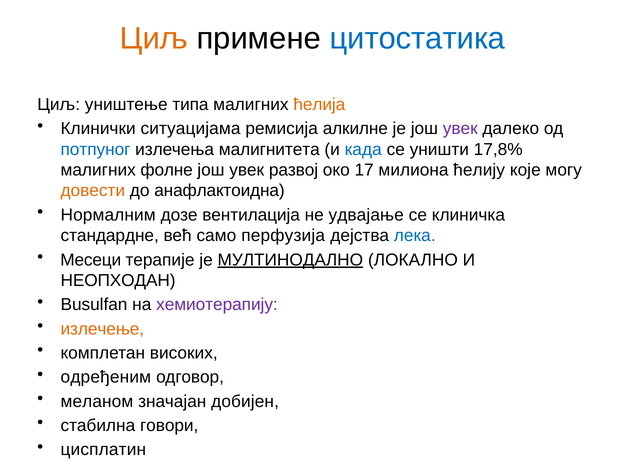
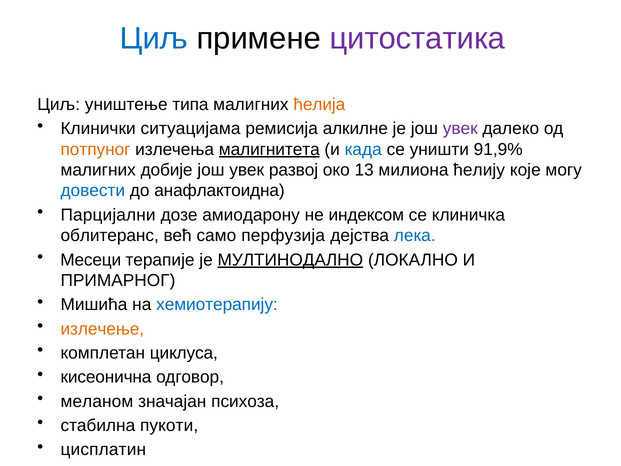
Циљ at (154, 39) colour: orange -> blue
цитостатика colour: blue -> purple
потпуног colour: blue -> orange
малигнитета underline: none -> present
17,8%: 17,8% -> 91,9%
фолне: фолне -> добије
17: 17 -> 13
довести colour: orange -> blue
Нормалним: Нормалним -> Парцијални
вентилација: вентилација -> амиодарону
удвајање: удвајање -> индексом
стандардне: стандардне -> облитеранс
НЕОПХОДАН: НЕОПХОДАН -> ПРИМАРНОГ
Busulfan: Busulfan -> Мишића
хемиотерапију colour: purple -> blue
високих: високих -> циклуса
одређеним: одређеним -> кисеонична
добијен: добијен -> психоза
говори: говори -> пукоти
